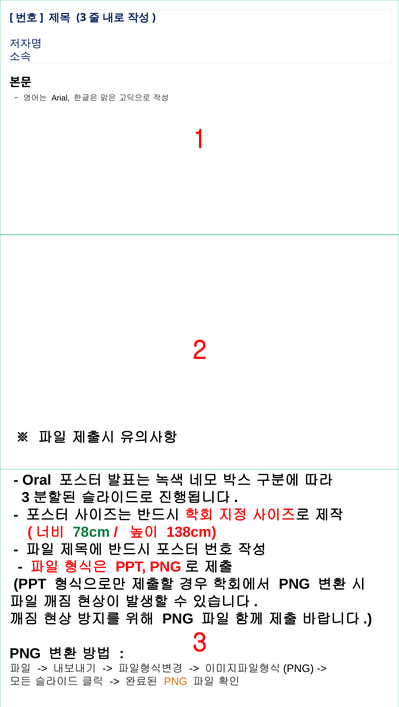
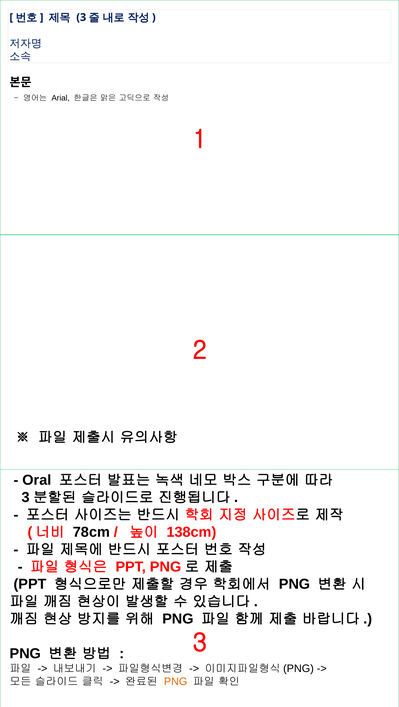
78cm colour: green -> black
